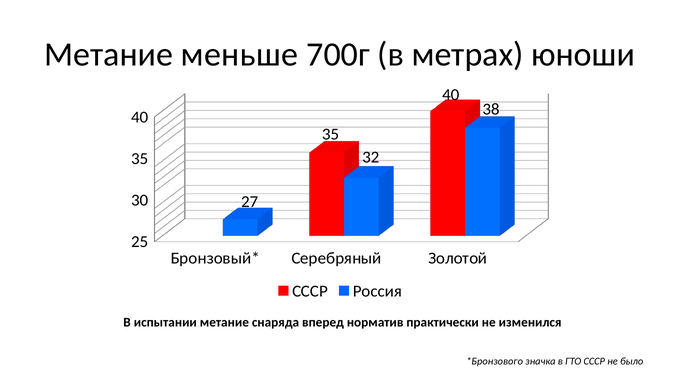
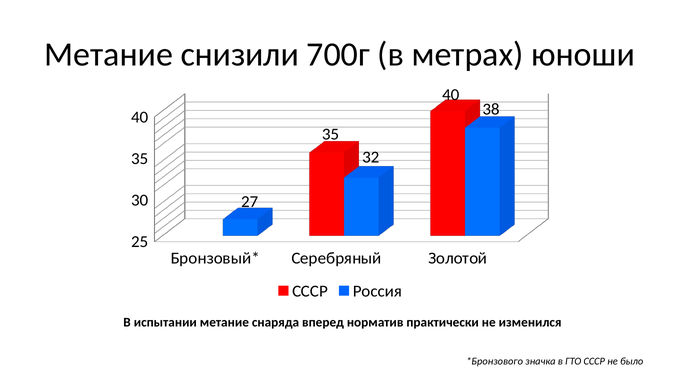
меньше: меньше -> снизили
